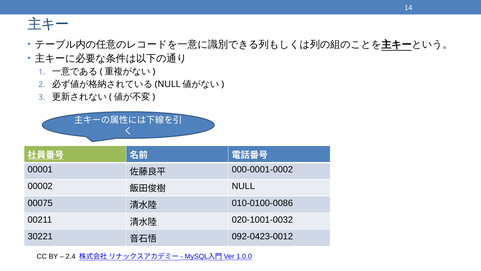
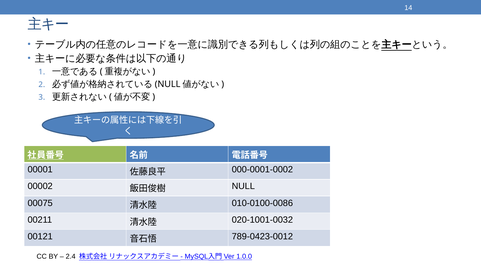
30221: 30221 -> 00121
092-0423-0012: 092-0423-0012 -> 789-0423-0012
